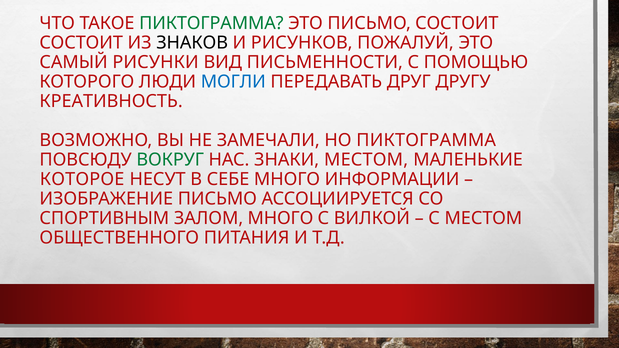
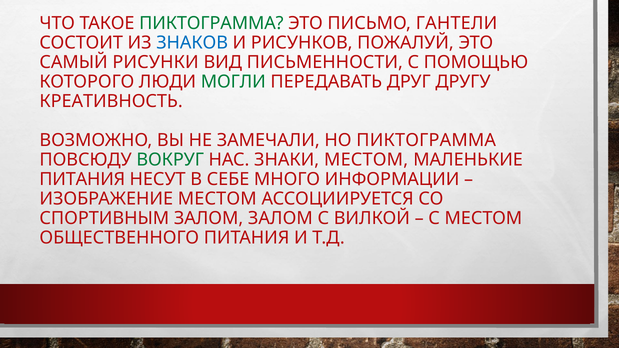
ПИСЬМО СОСТОИТ: СОСТОИТ -> ГАНТЕЛИ
ЗНАКОВ colour: black -> blue
МОГЛИ colour: blue -> green
КОТОРОЕ at (82, 179): КОТОРОЕ -> ПИТАНИЯ
ИЗОБРАЖЕНИЕ ПИСЬМО: ПИСЬМО -> МЕСТОМ
ЗАЛОМ МНОГО: МНОГО -> ЗАЛОМ
